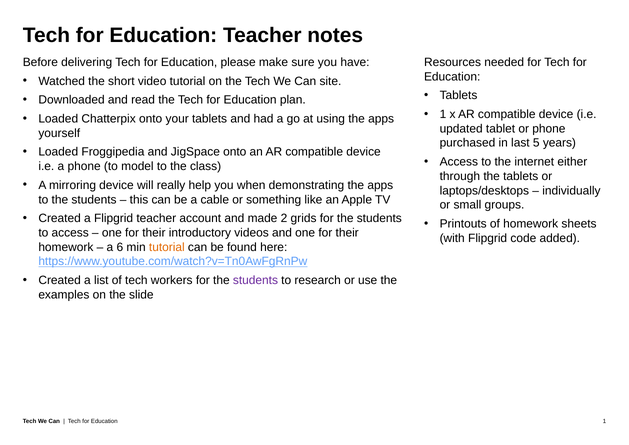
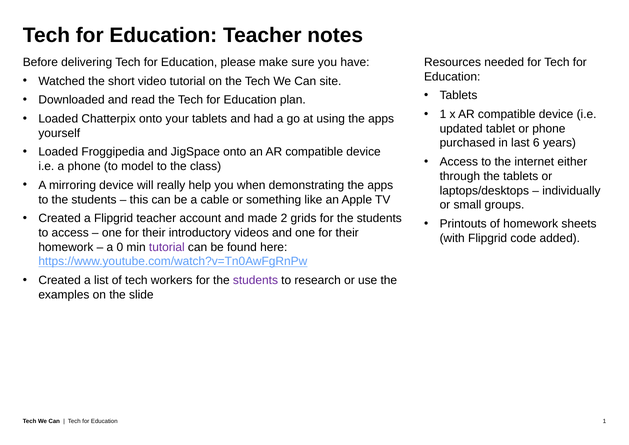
5: 5 -> 6
6: 6 -> 0
tutorial at (167, 247) colour: orange -> purple
